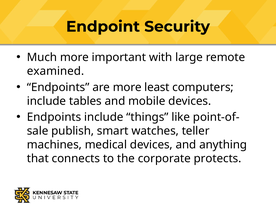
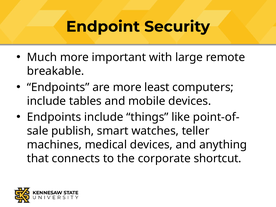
examined: examined -> breakable
protects: protects -> shortcut
